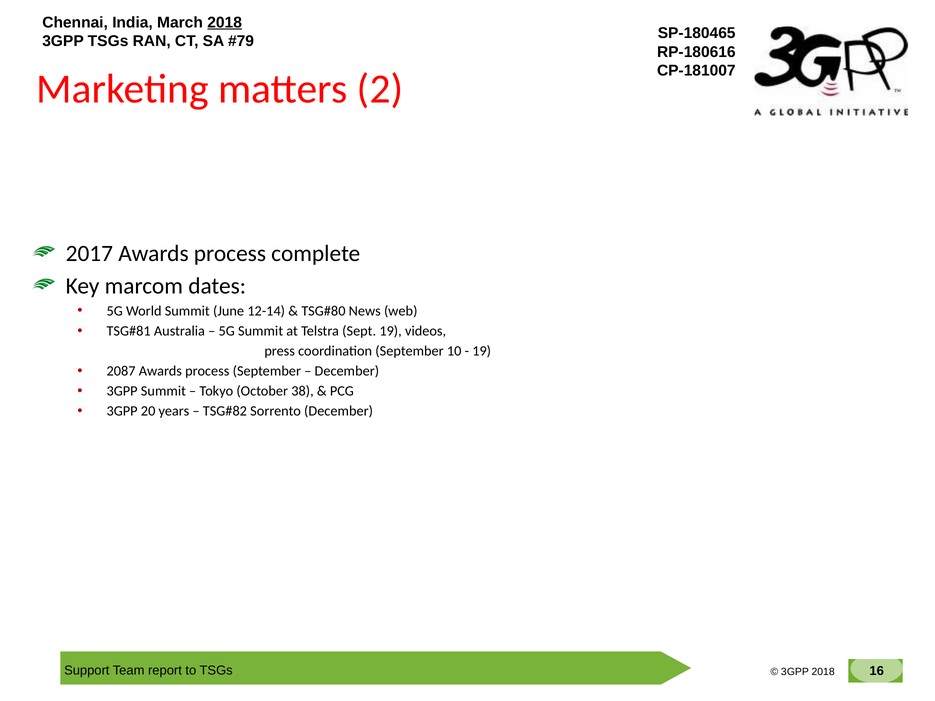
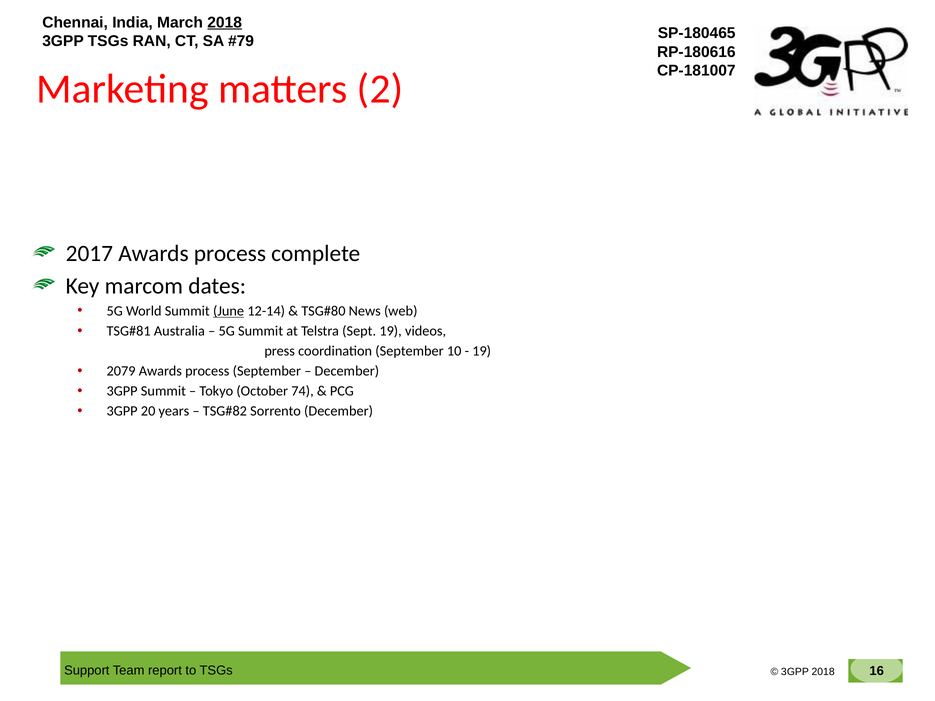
June underline: none -> present
2087: 2087 -> 2079
38: 38 -> 74
